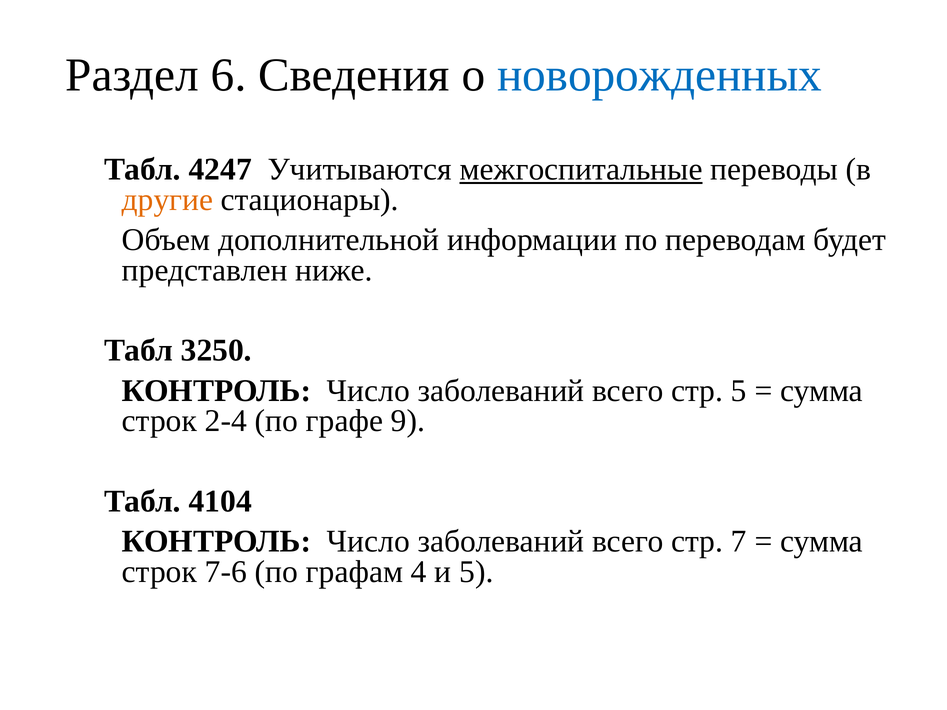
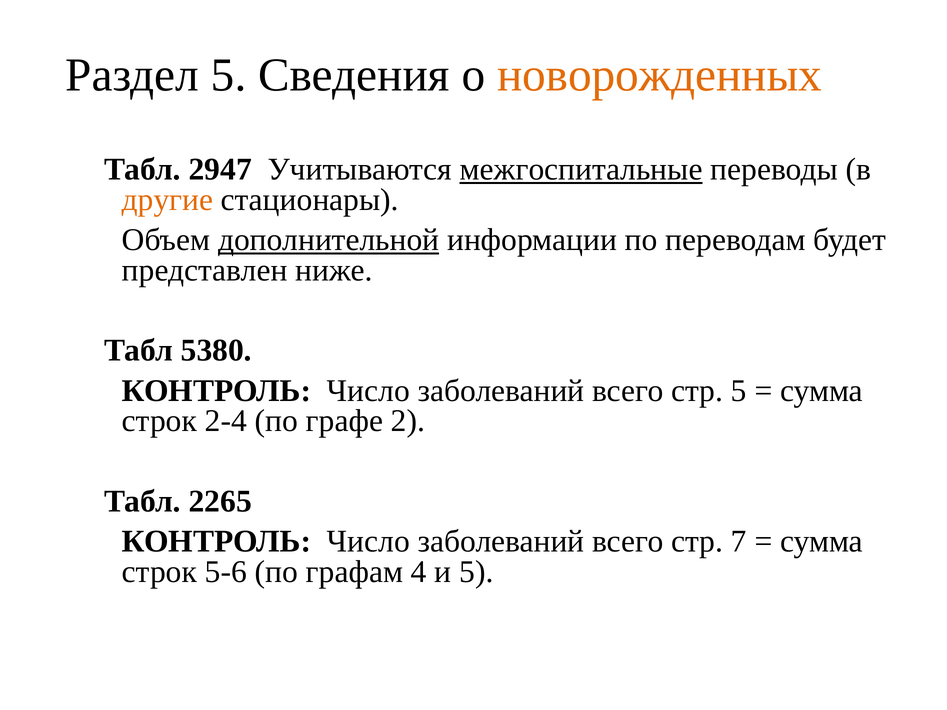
Раздел 6: 6 -> 5
новорожденных colour: blue -> orange
4247: 4247 -> 2947
дополнительной underline: none -> present
3250: 3250 -> 5380
9: 9 -> 2
4104: 4104 -> 2265
7-6: 7-6 -> 5-6
